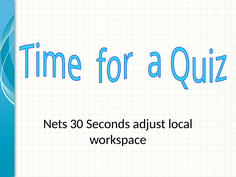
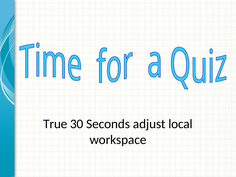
Nets: Nets -> True
